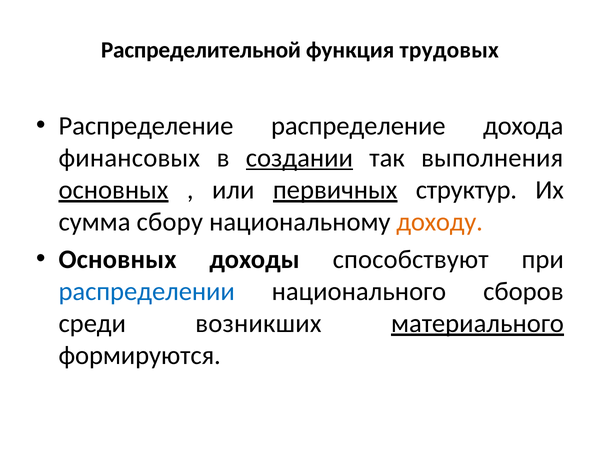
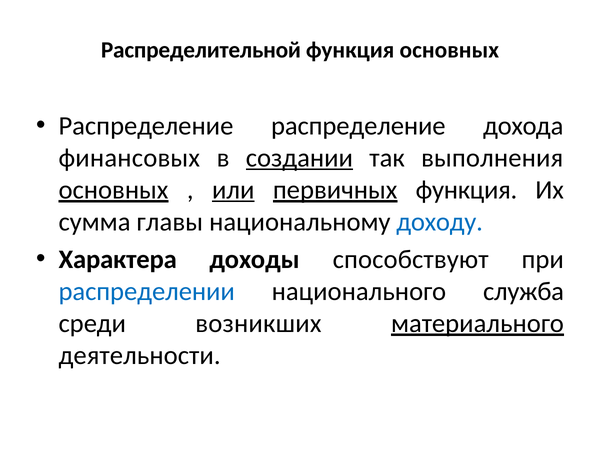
функция трудовых: трудовых -> основных
или underline: none -> present
структур at (466, 190): структур -> функция
сбору: сбору -> главы
доходу colour: orange -> blue
Основных at (118, 259): Основных -> Характера
сборов: сборов -> служба
формируются: формируются -> деятельности
